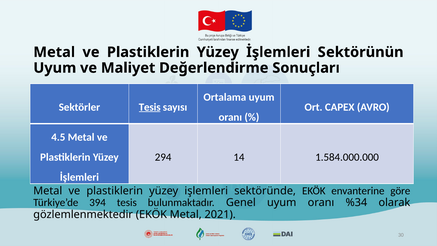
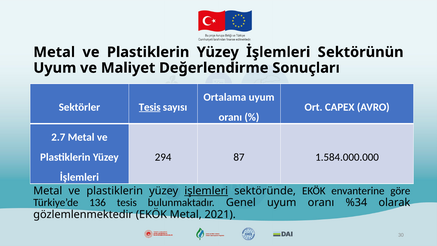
4.5: 4.5 -> 2.7
14: 14 -> 87
işlemleri underline: none -> present
394: 394 -> 136
